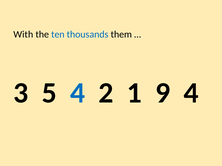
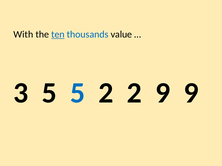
ten underline: none -> present
them: them -> value
5 4: 4 -> 5
2 1: 1 -> 2
9 4: 4 -> 9
